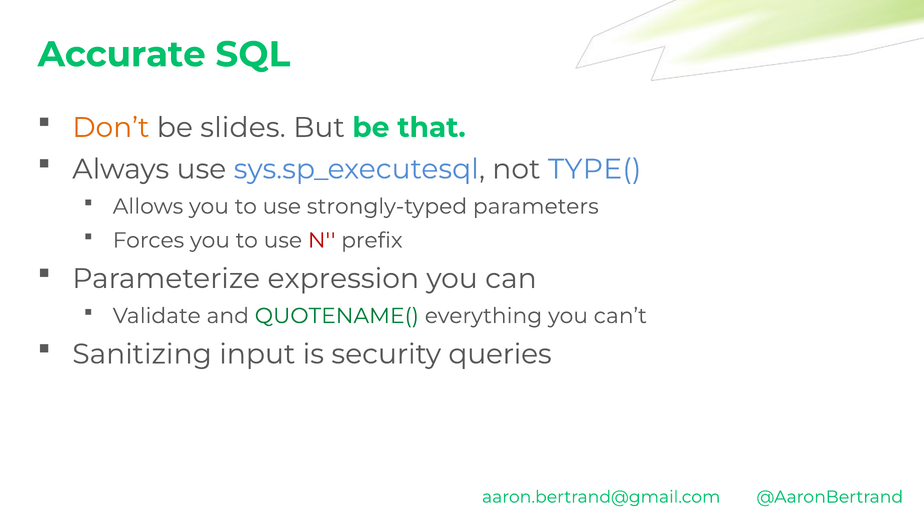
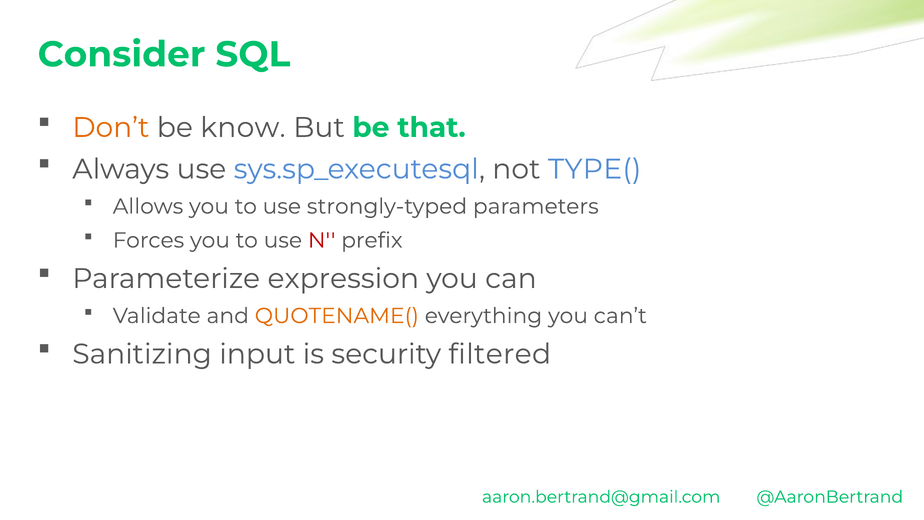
Accurate: Accurate -> Consider
slides: slides -> know
QUOTENAME( colour: green -> orange
queries: queries -> filtered
